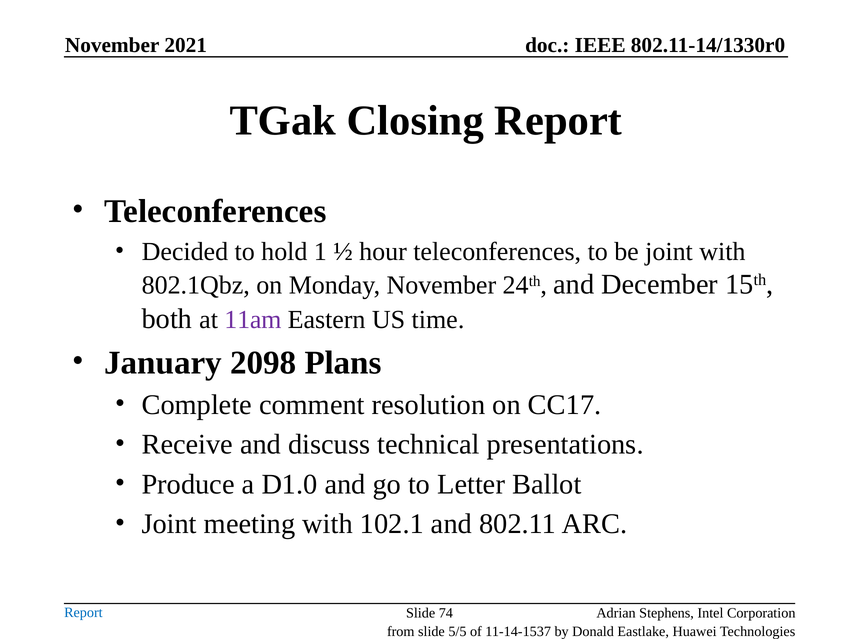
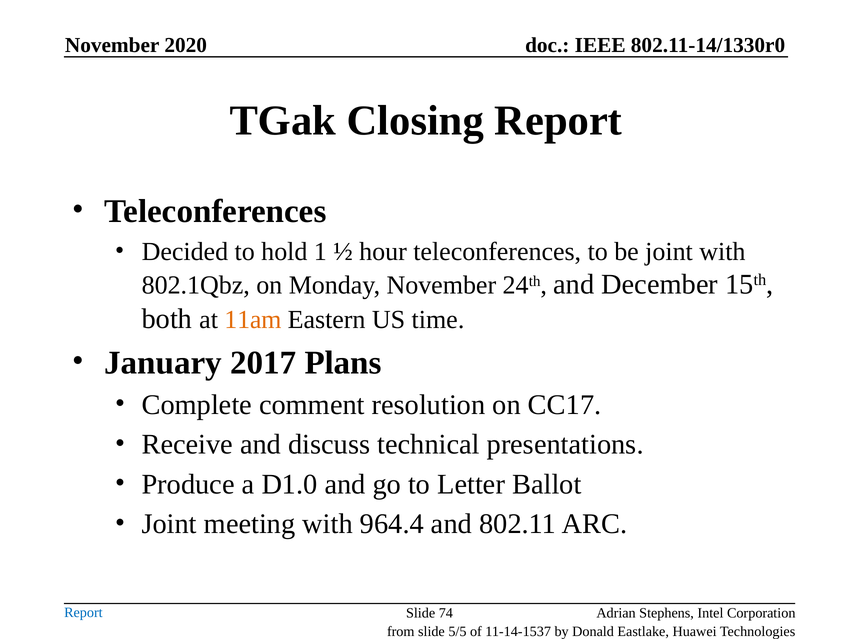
2021: 2021 -> 2020
11am colour: purple -> orange
2098: 2098 -> 2017
102.1: 102.1 -> 964.4
